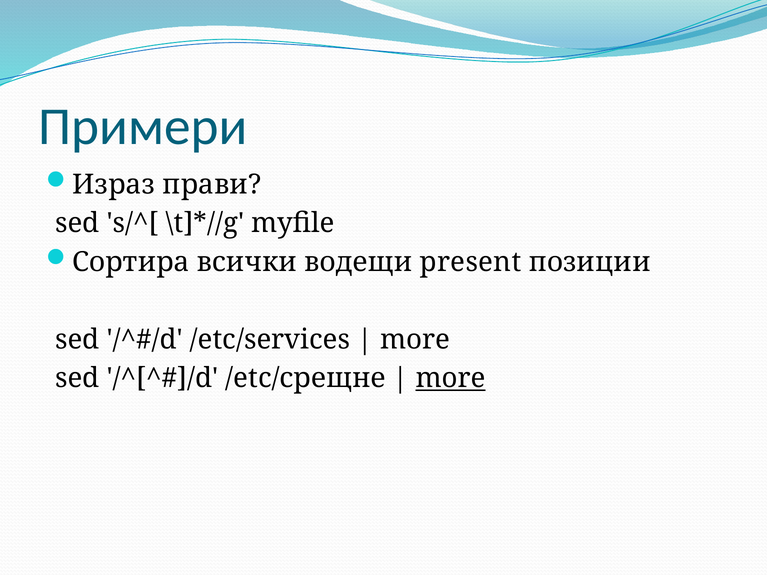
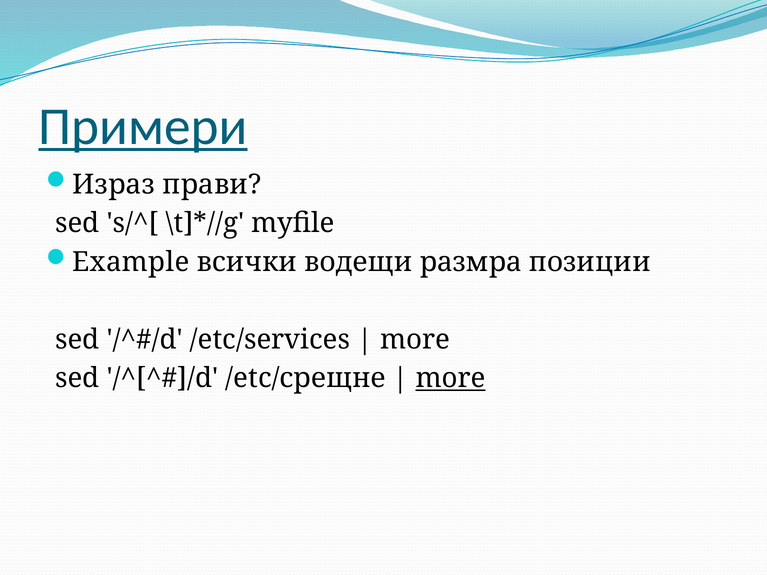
Примери underline: none -> present
Сортира: Сортира -> Example
present: present -> размра
